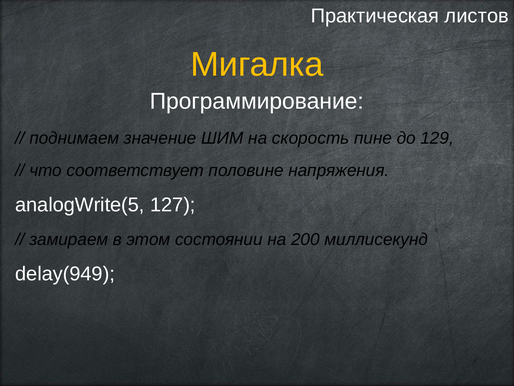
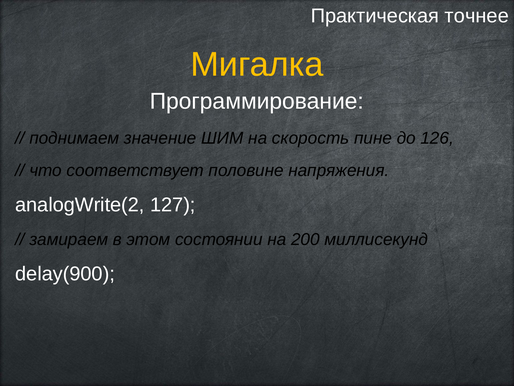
листов: листов -> точнее
129: 129 -> 126
analogWrite(5: analogWrite(5 -> analogWrite(2
delay(949: delay(949 -> delay(900
